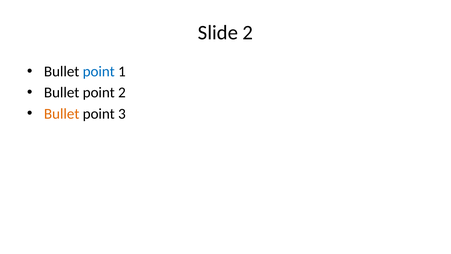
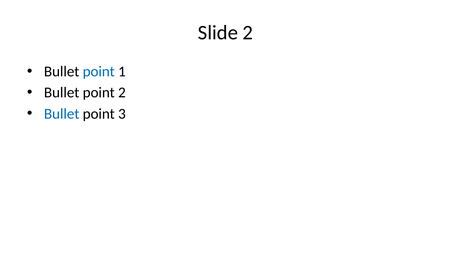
Bullet at (62, 114) colour: orange -> blue
